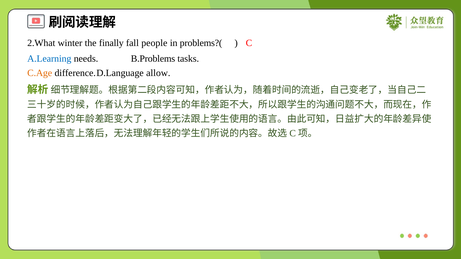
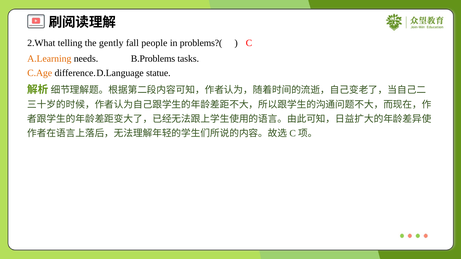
winter: winter -> telling
finally: finally -> gently
A.Learning colour: blue -> orange
allow: allow -> statue
